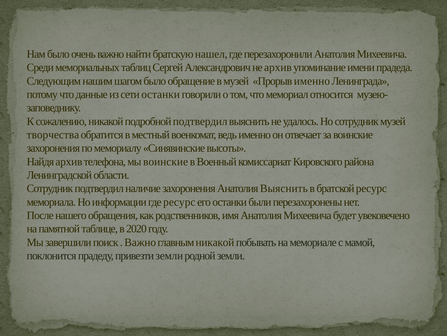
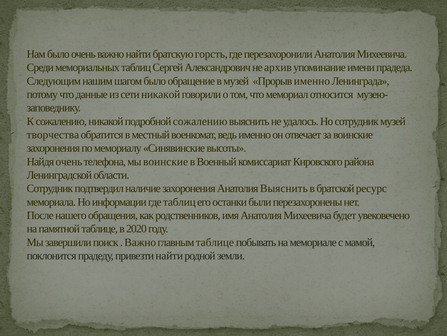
нашел: нашел -> горсть
сети останки: останки -> никакой
подробной подтвердил: подтвердил -> сожалению
Найдя архив: архив -> очень
где ресурс: ресурс -> таблиц
главным никакой: никакой -> таблице
привезти земли: земли -> найти
